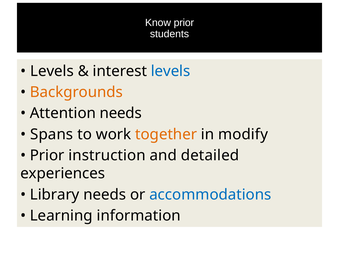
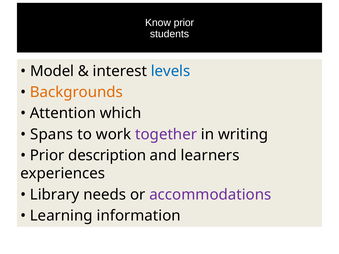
Levels at (52, 71): Levels -> Model
Attention needs: needs -> which
together colour: orange -> purple
modify: modify -> writing
instruction: instruction -> description
detailed: detailed -> learners
accommodations colour: blue -> purple
